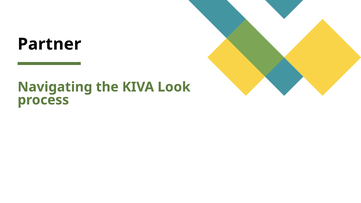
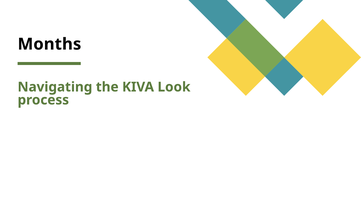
Partner: Partner -> Months
